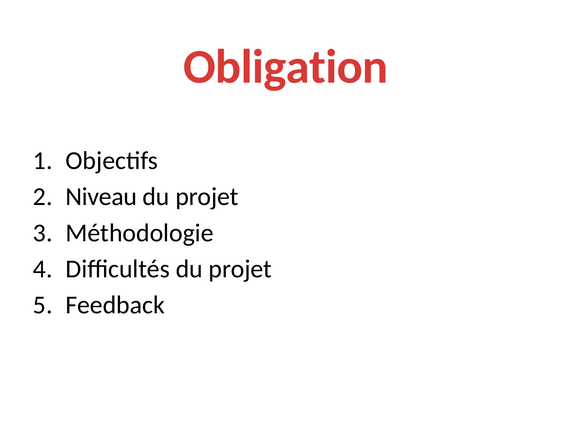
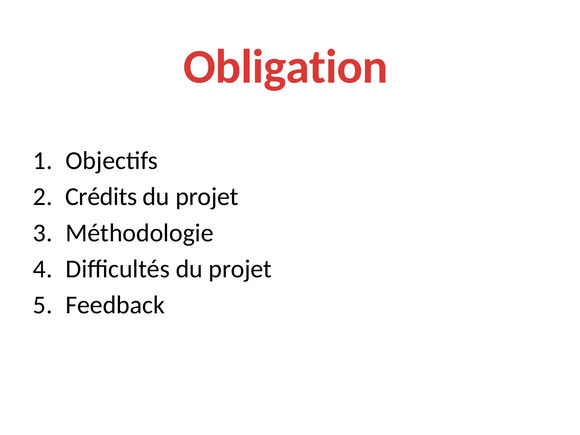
Niveau: Niveau -> Crédits
